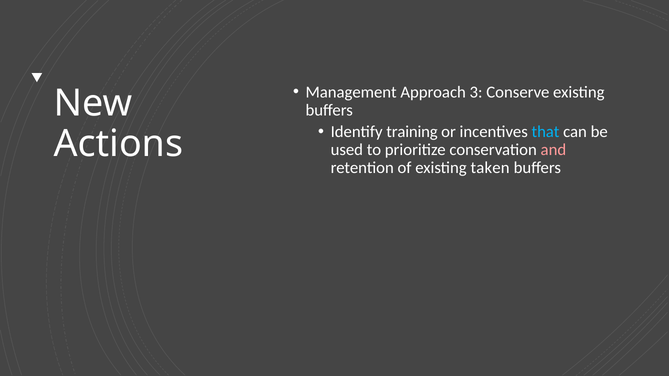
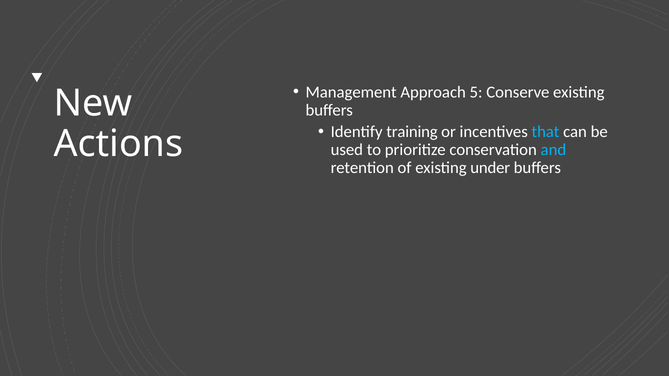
3: 3 -> 5
and colour: pink -> light blue
taken: taken -> under
